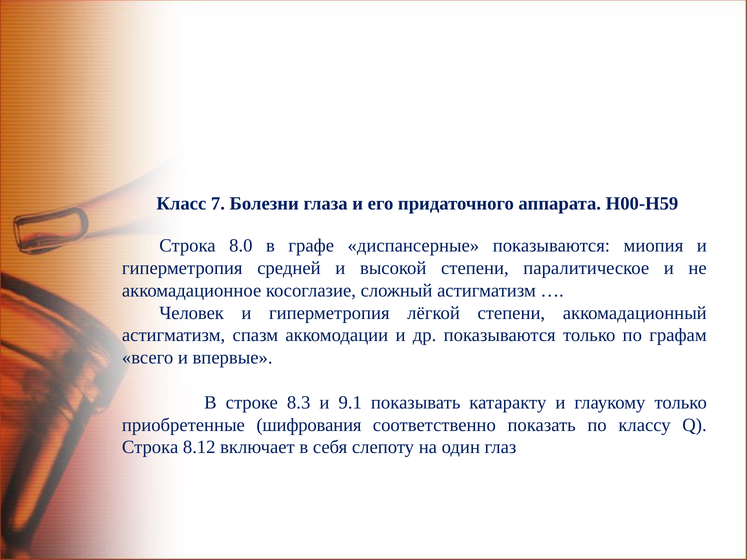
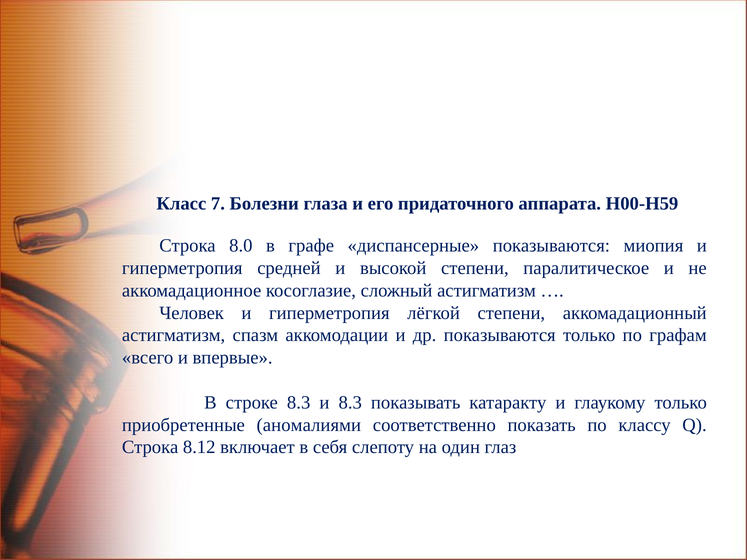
и 9.1: 9.1 -> 8.3
шифрования: шифрования -> аномалиями
